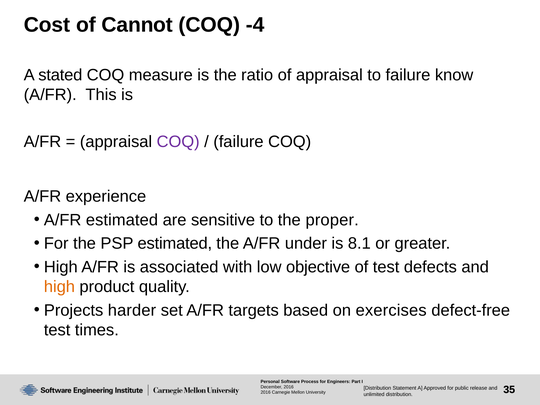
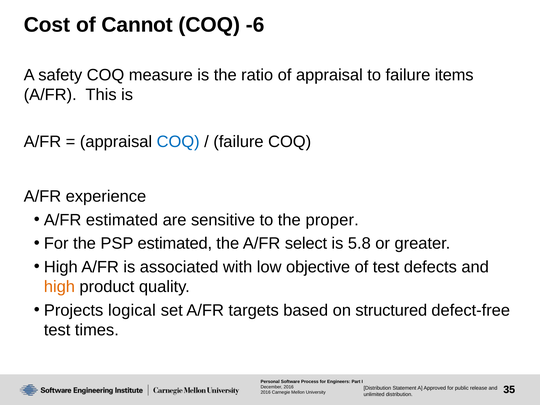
-4: -4 -> -6
stated: stated -> safety
know: know -> items
COQ at (178, 142) colour: purple -> blue
under: under -> select
8.1: 8.1 -> 5.8
harder: harder -> logical
exercises: exercises -> structured
